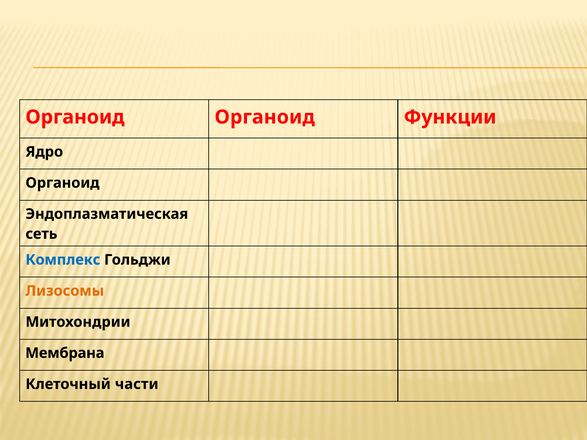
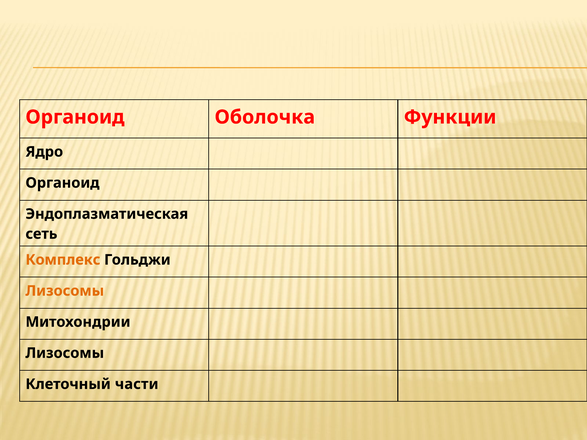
Органоид Органоид: Органоид -> Оболочка
Комплекс colour: blue -> orange
Мембрана at (65, 353): Мембрана -> Лизосомы
